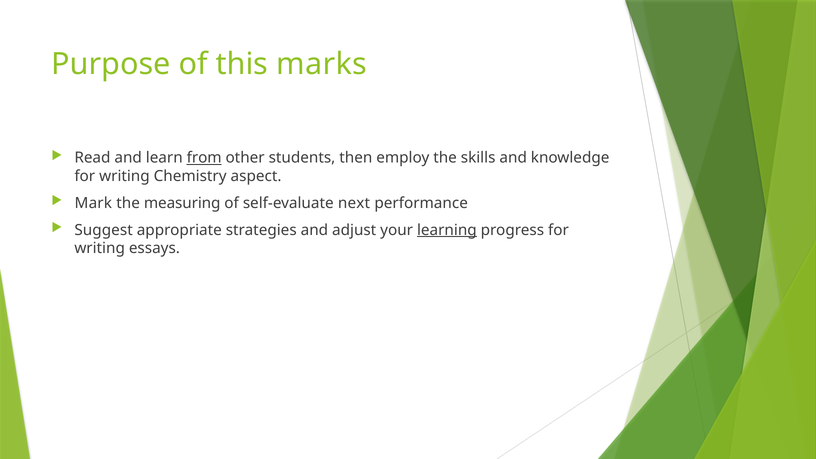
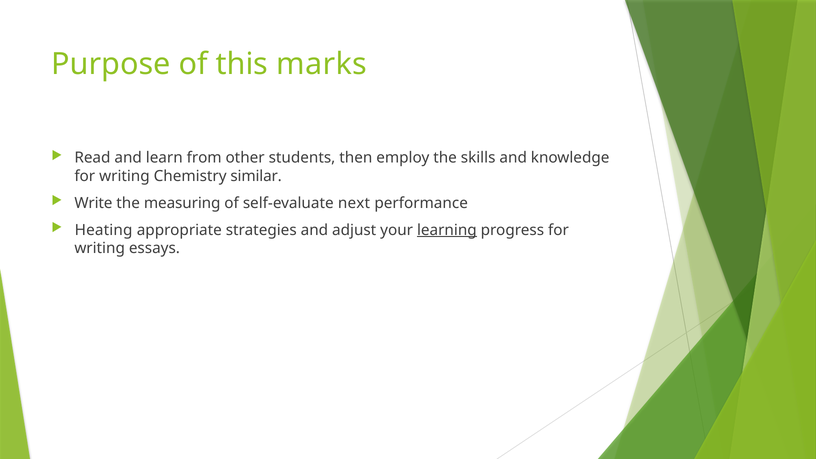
from underline: present -> none
aspect: aspect -> similar
Mark: Mark -> Write
Suggest: Suggest -> Heating
